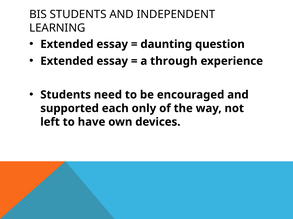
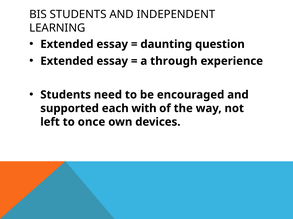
only: only -> with
have: have -> once
